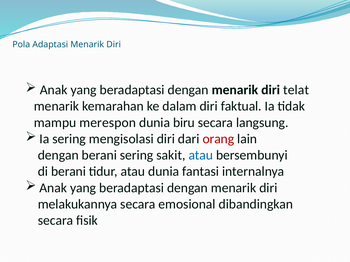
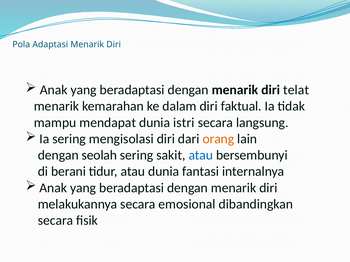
merespon: merespon -> mendapat
biru: biru -> istri
orang colour: red -> orange
dengan berani: berani -> seolah
